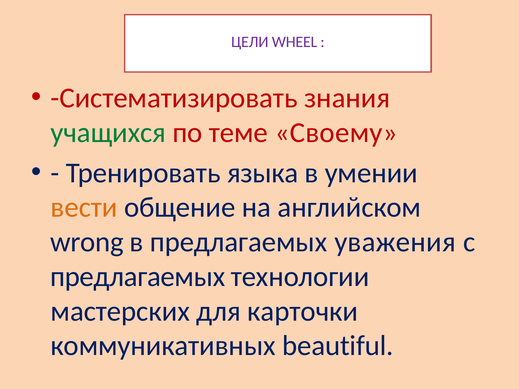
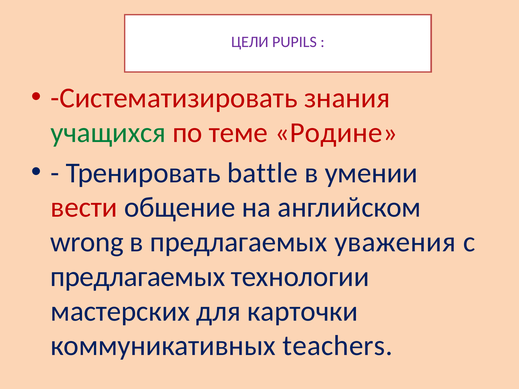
WHEEL: WHEEL -> PUPILS
Своему: Своему -> Родине
языка: языка -> battle
вести colour: orange -> red
beautiful: beautiful -> teachers
